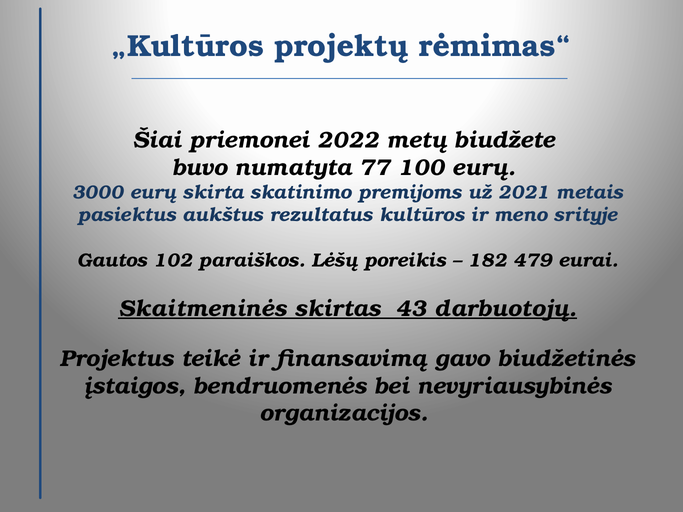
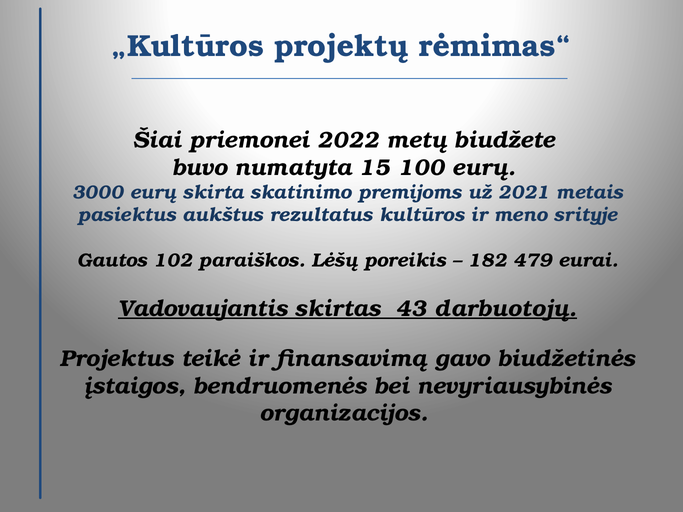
77: 77 -> 15
Skaitmeninės: Skaitmeninės -> Vadovaujantis
